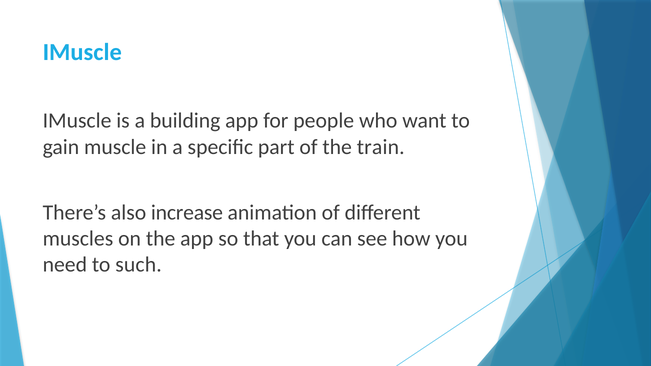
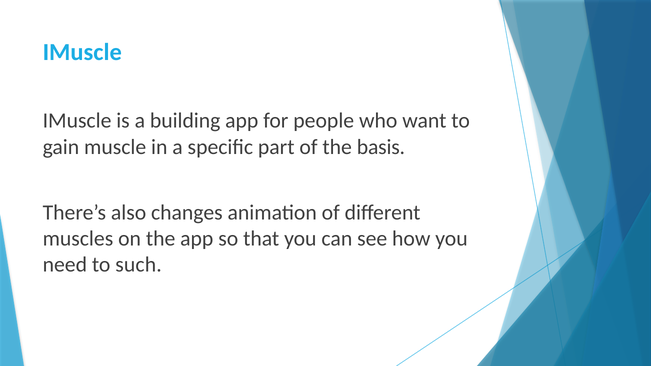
train: train -> basis
increase: increase -> changes
